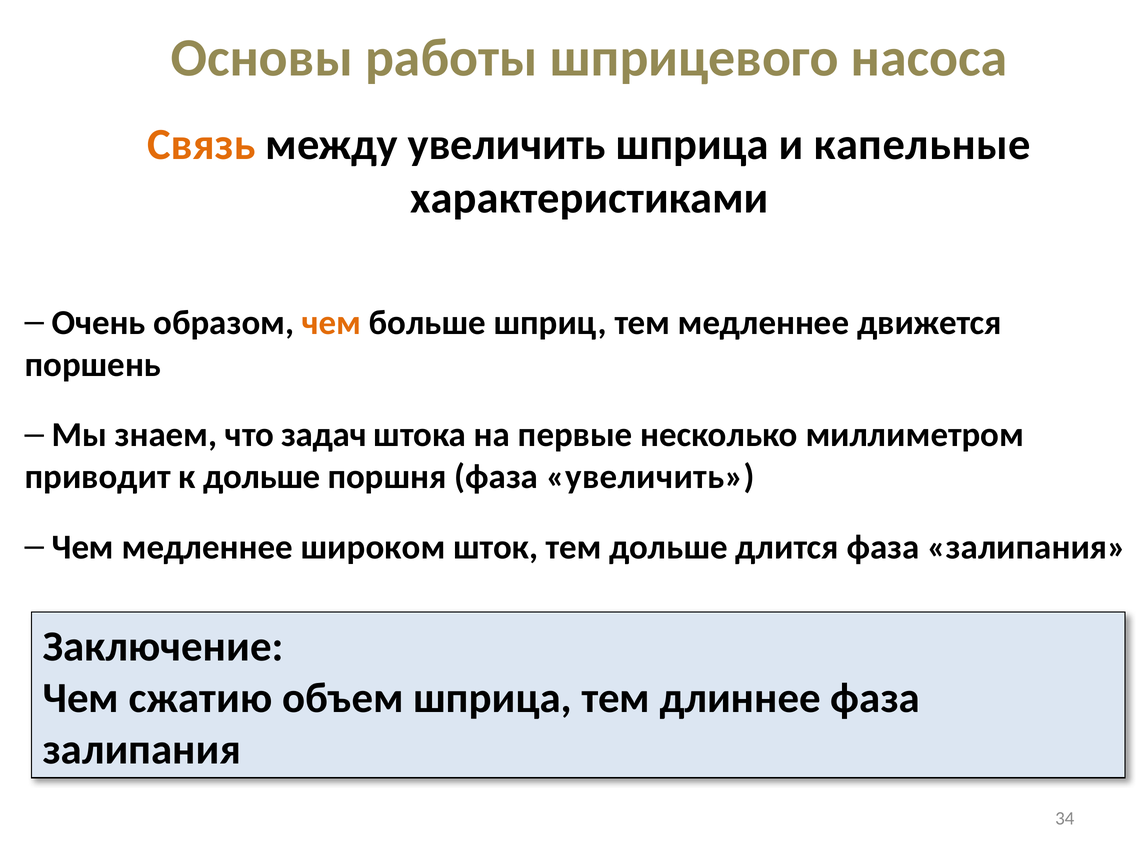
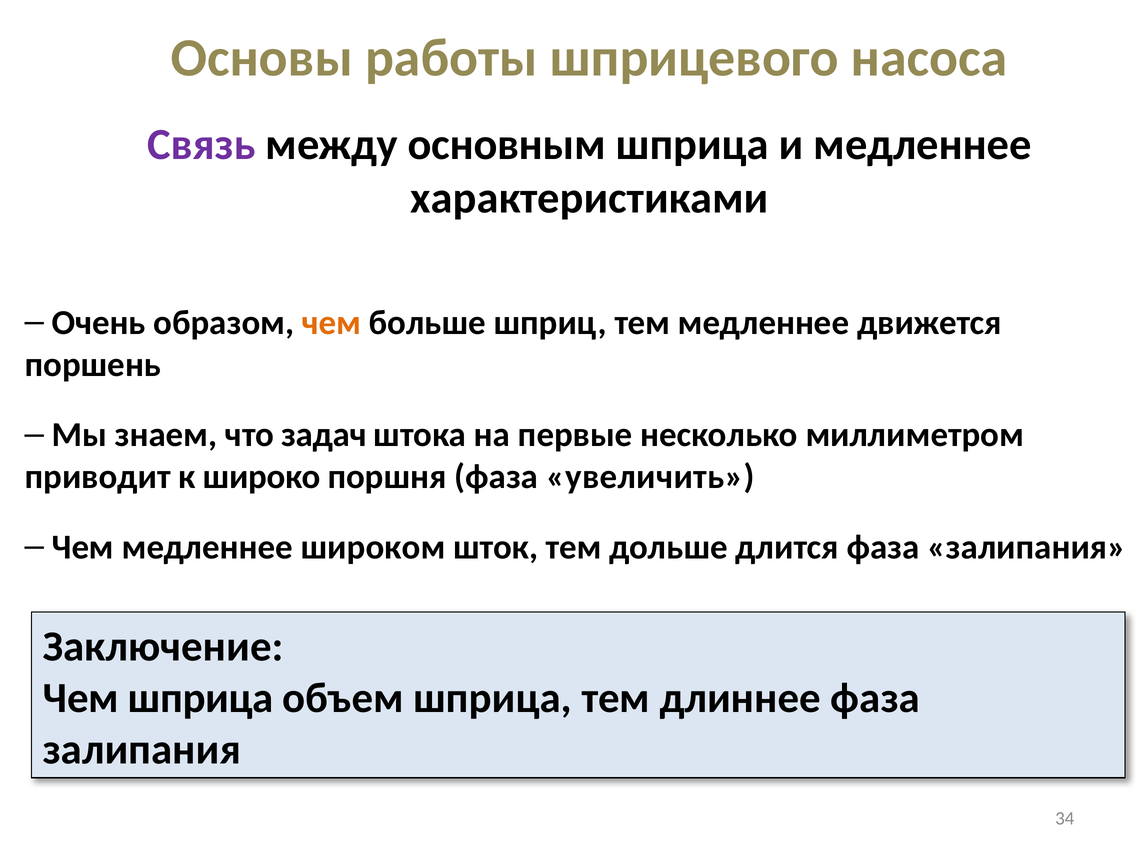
Связь colour: orange -> purple
между увеличить: увеличить -> основным
и капельные: капельные -> медленнее
к дольше: дольше -> широко
Чем сжатию: сжатию -> шприца
